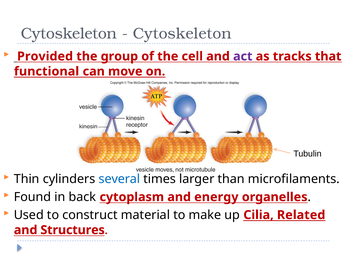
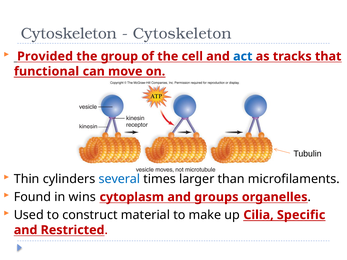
act colour: purple -> blue
back: back -> wins
energy: energy -> groups
Related: Related -> Specific
Structures: Structures -> Restricted
